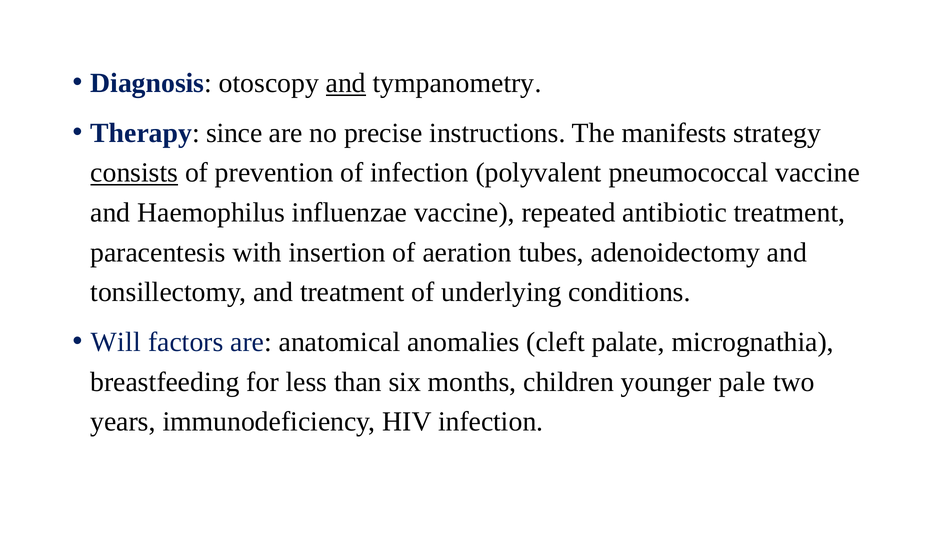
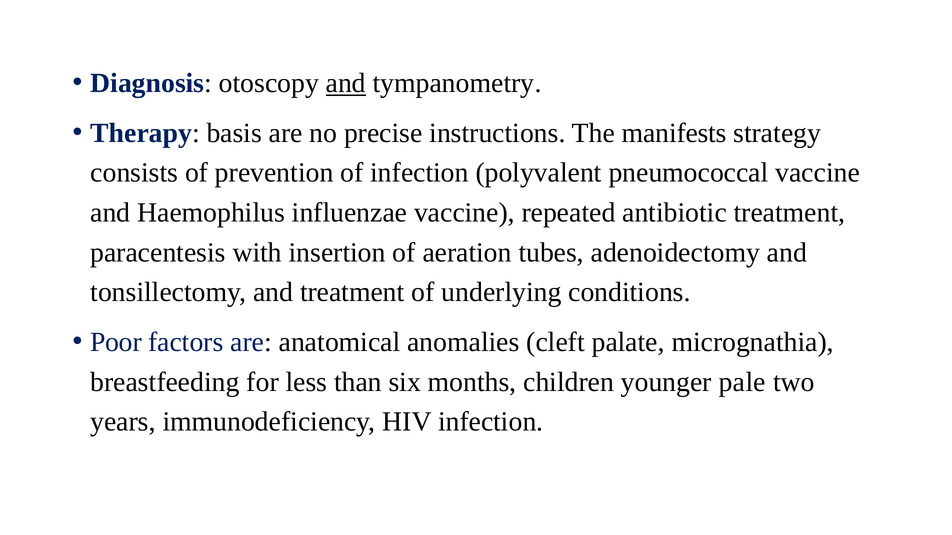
since: since -> basis
consists underline: present -> none
Will: Will -> Poor
